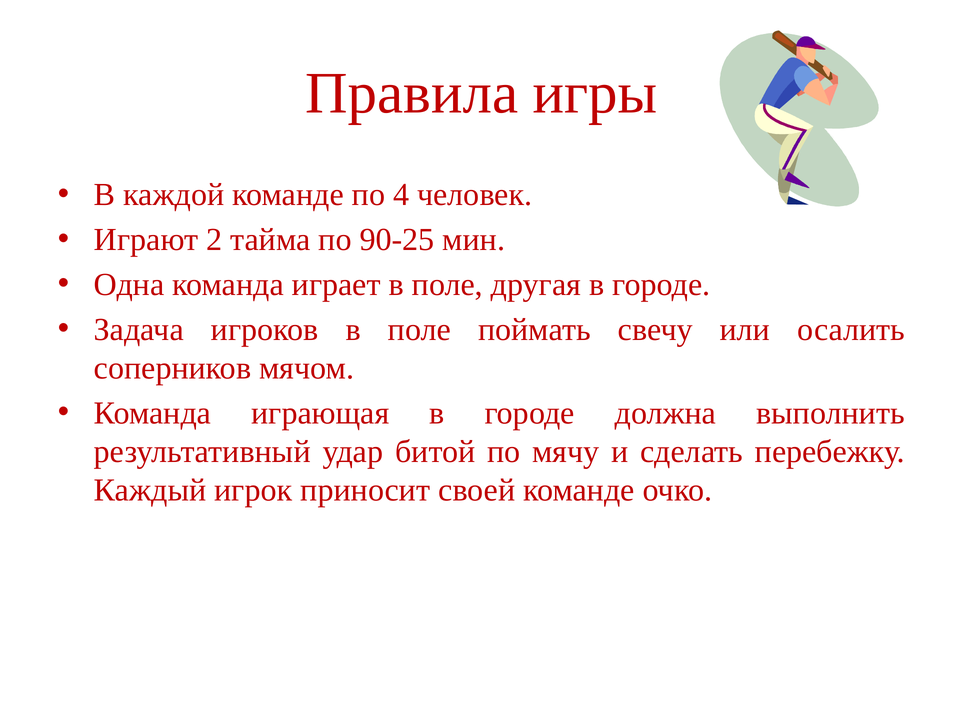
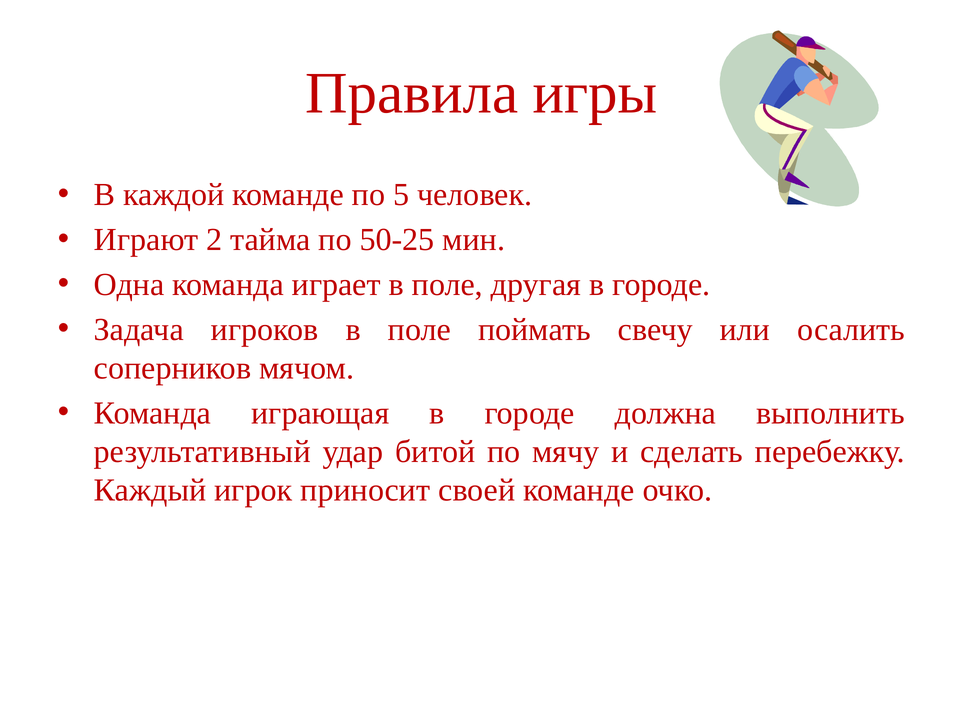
4: 4 -> 5
90-25: 90-25 -> 50-25
